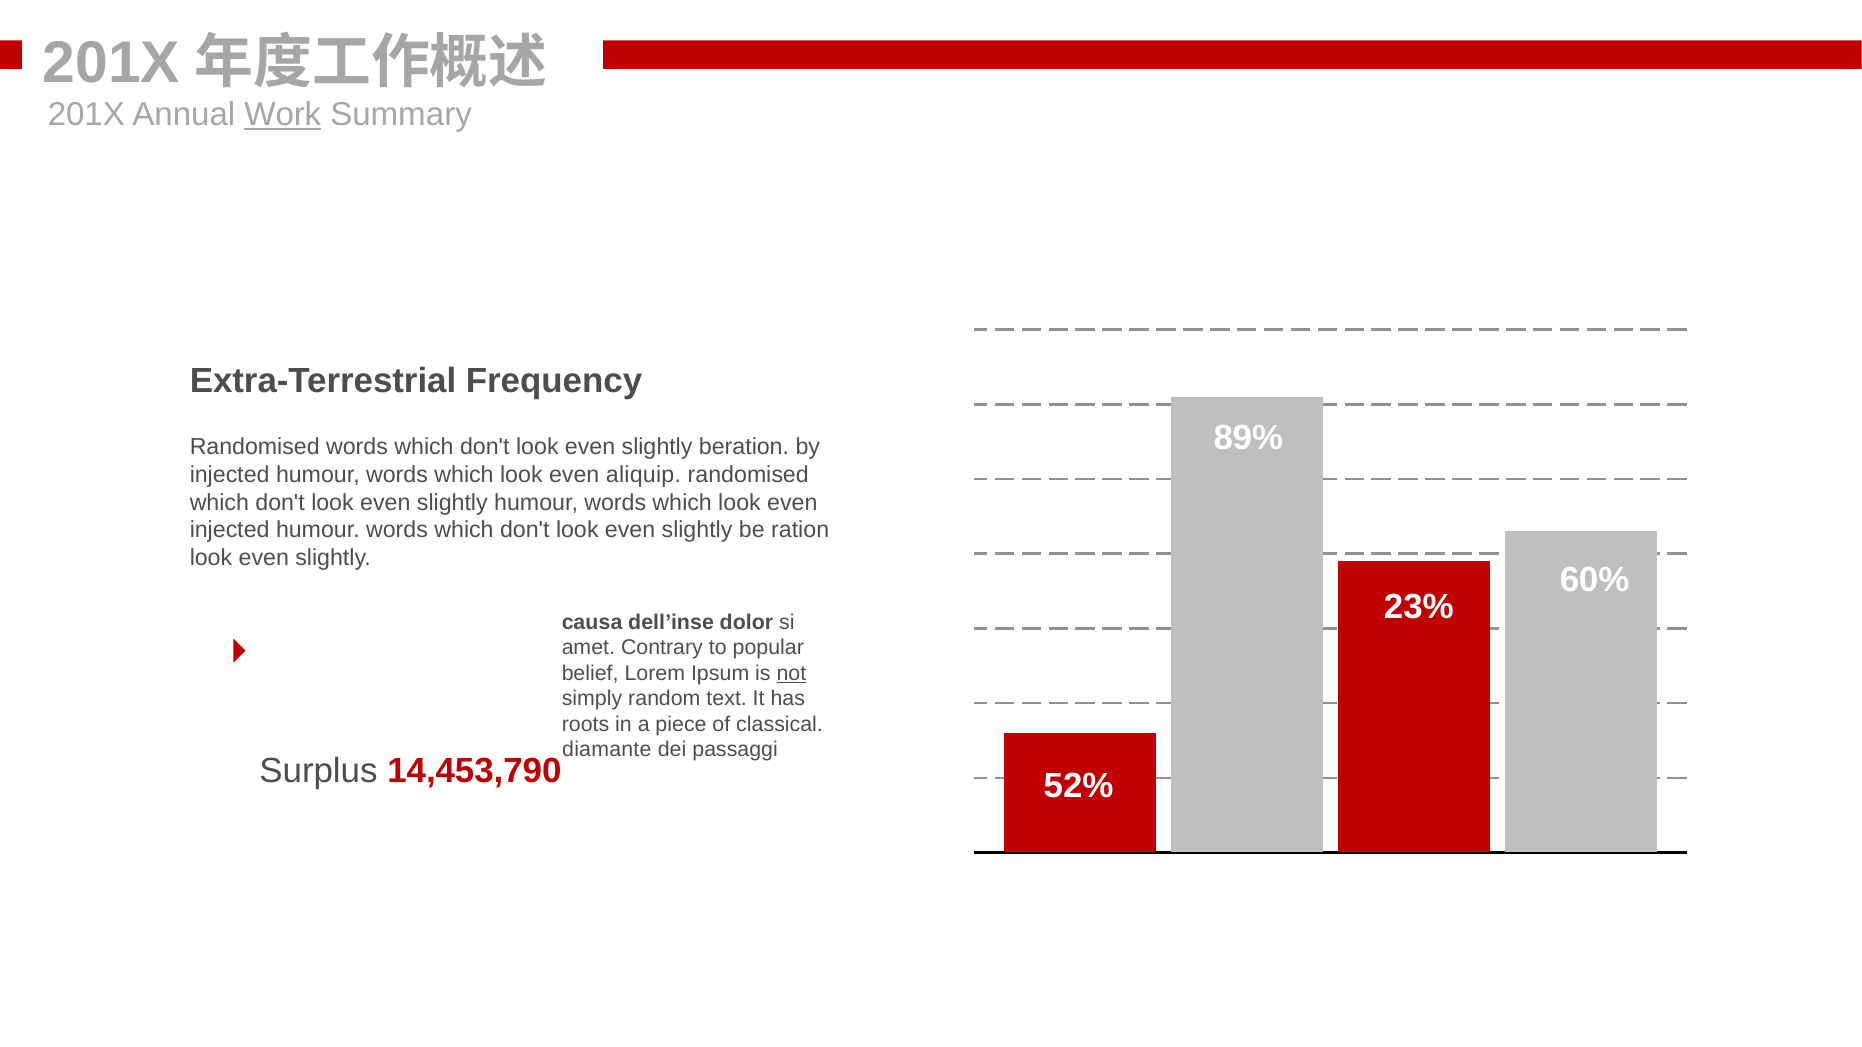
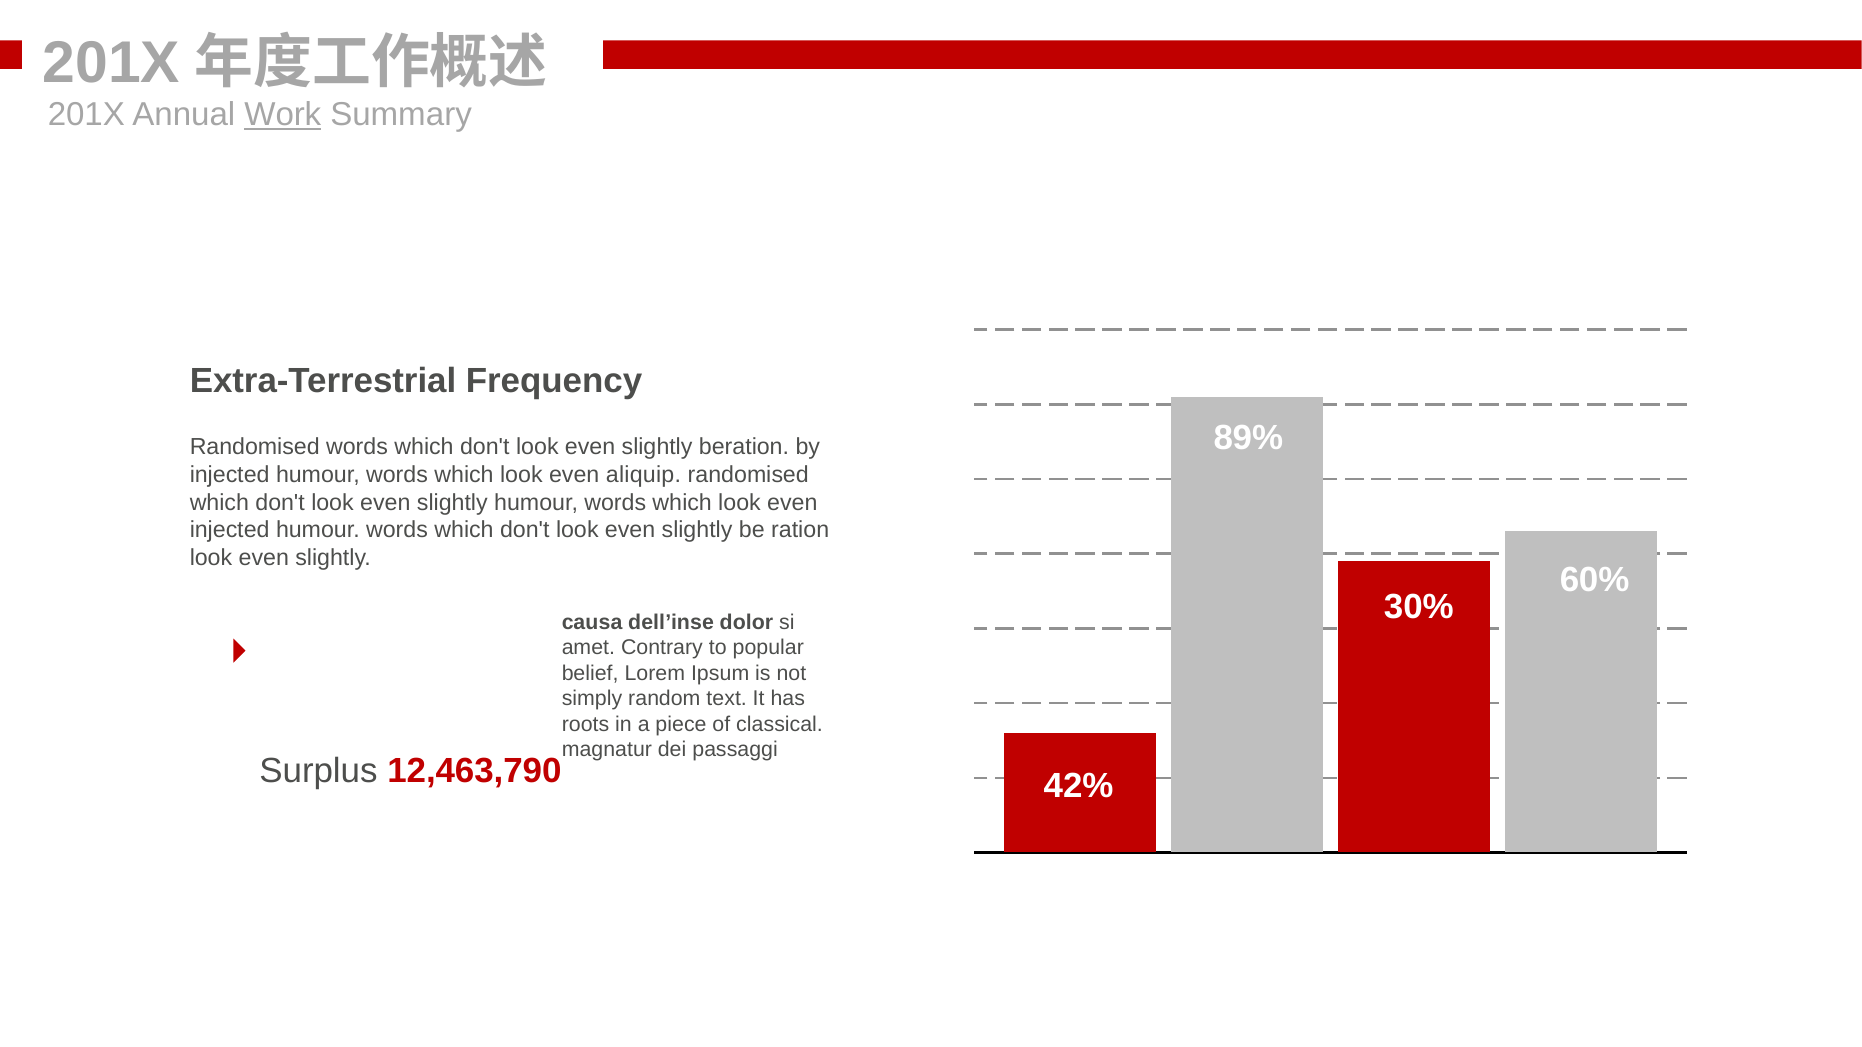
23%: 23% -> 30%
not underline: present -> none
diamante: diamante -> magnatur
14,453,790: 14,453,790 -> 12,463,790
52%: 52% -> 42%
